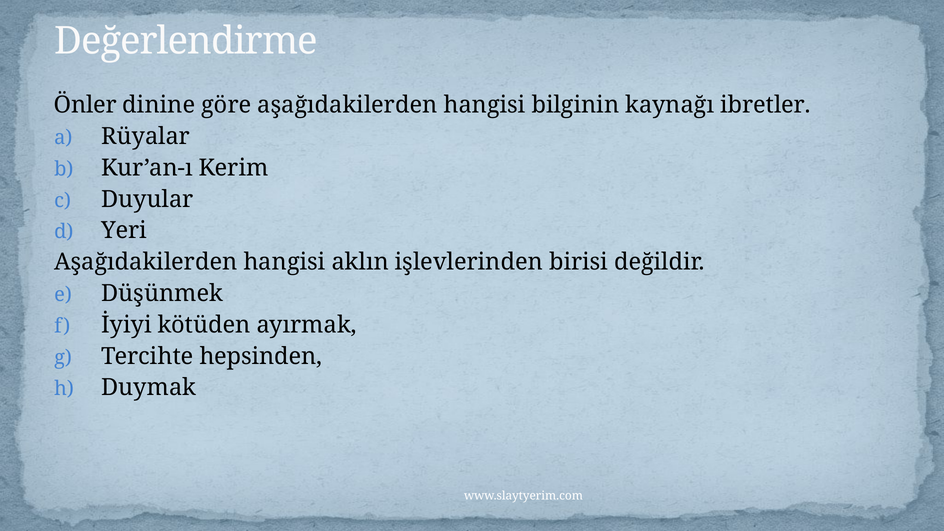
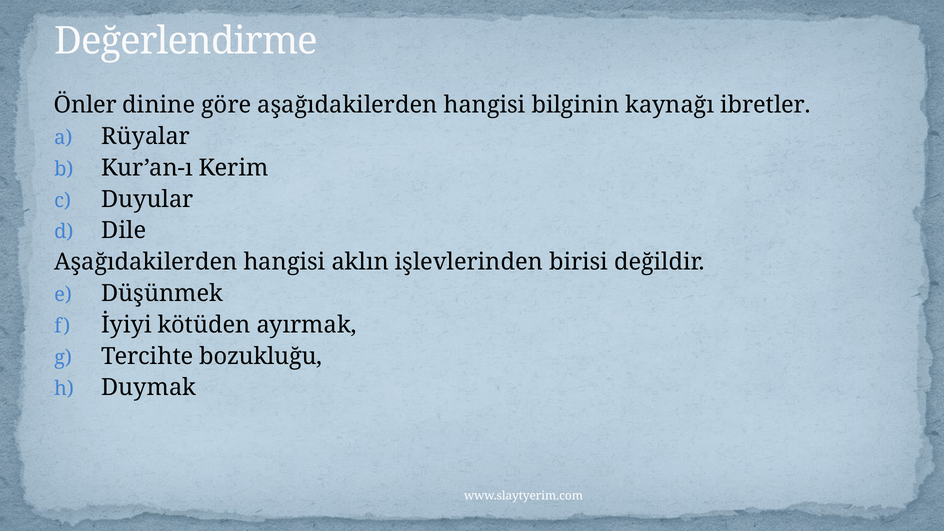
Yeri: Yeri -> Dile
hepsinden: hepsinden -> bozukluğu
